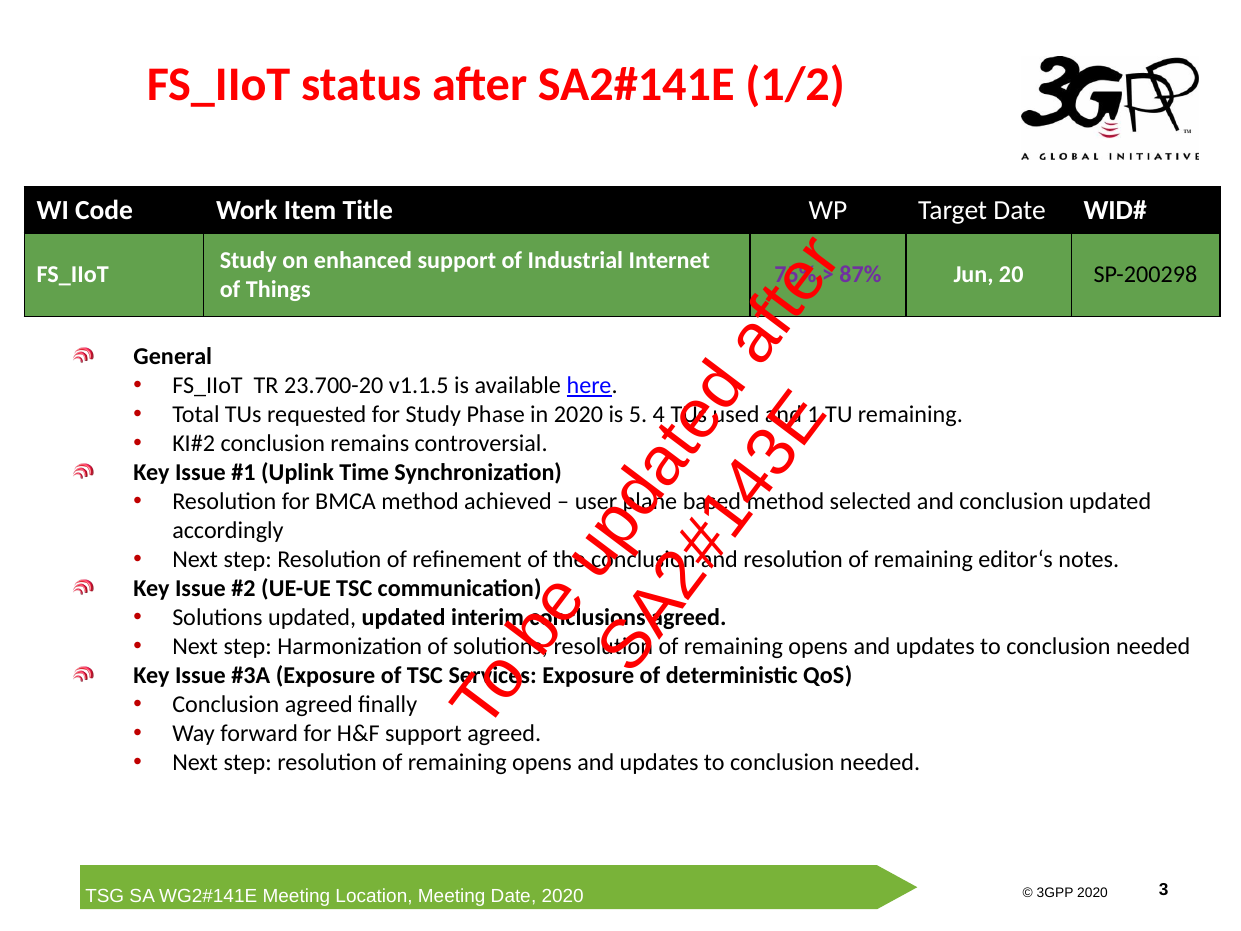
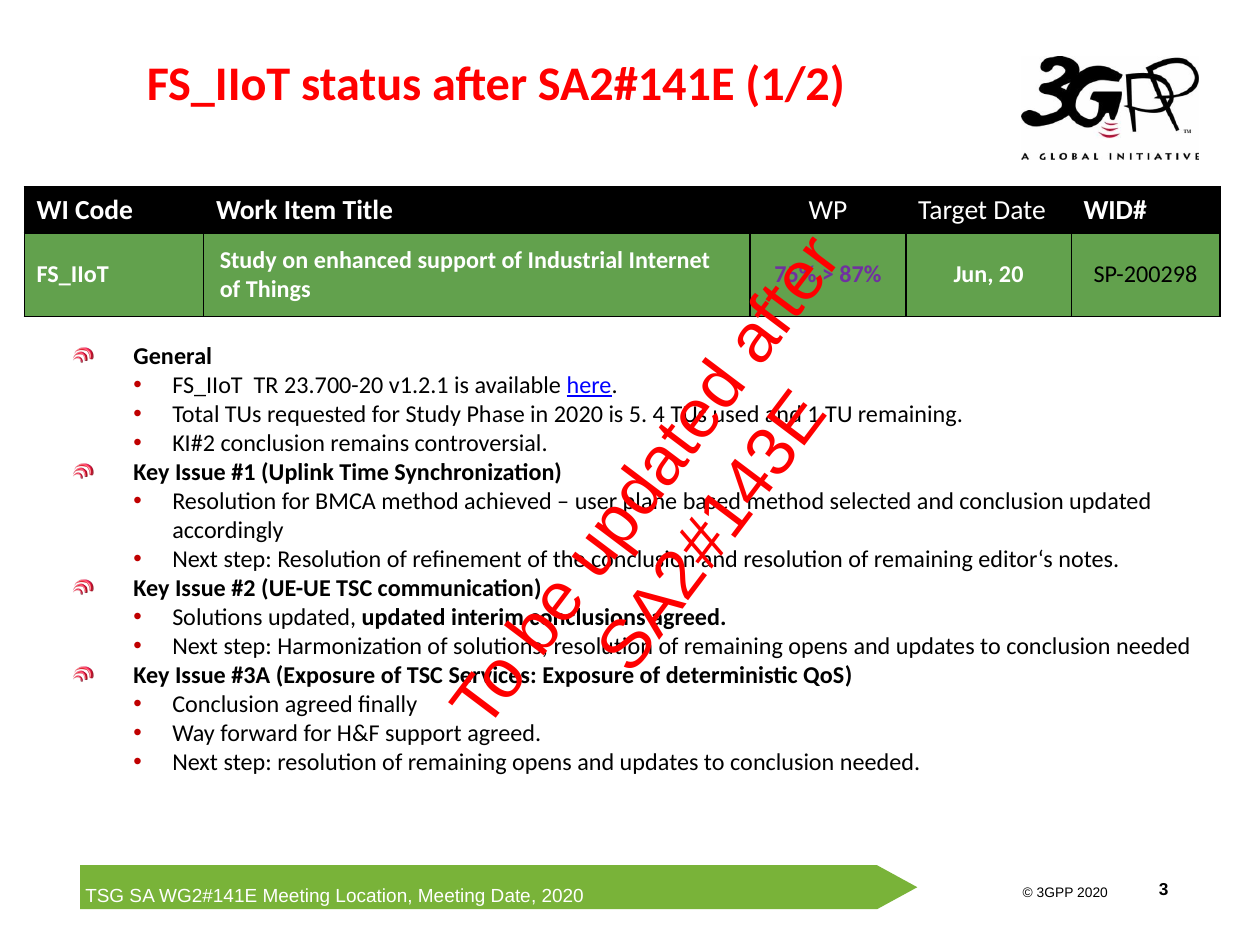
v1.1.5: v1.1.5 -> v1.2.1
